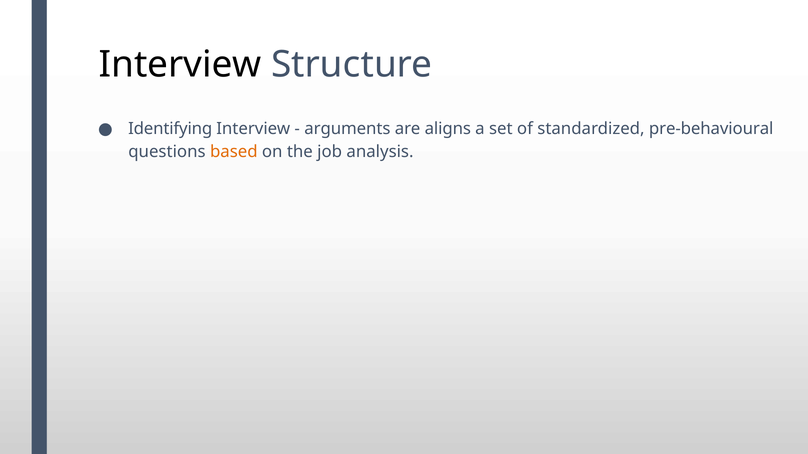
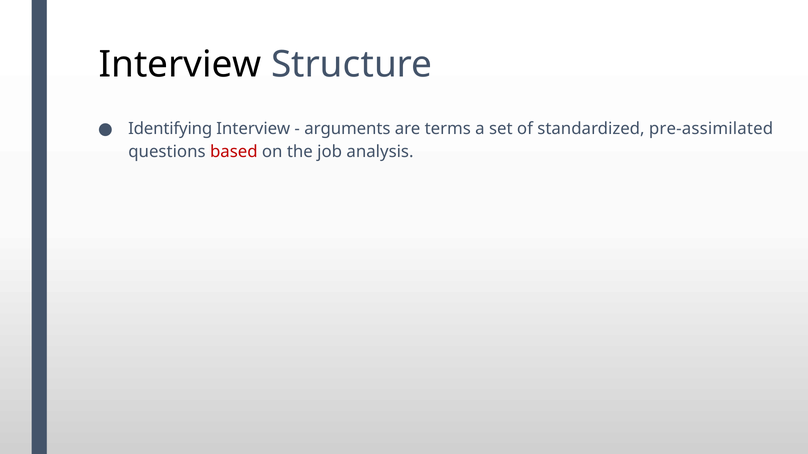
aligns: aligns -> terms
pre-behavioural: pre-behavioural -> pre-assimilated
based colour: orange -> red
